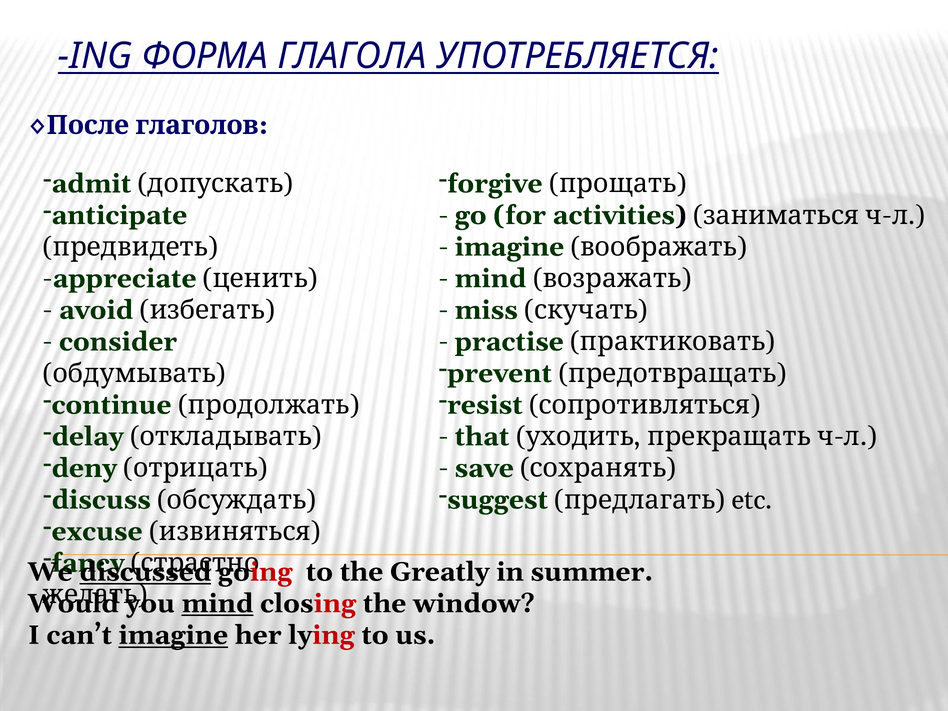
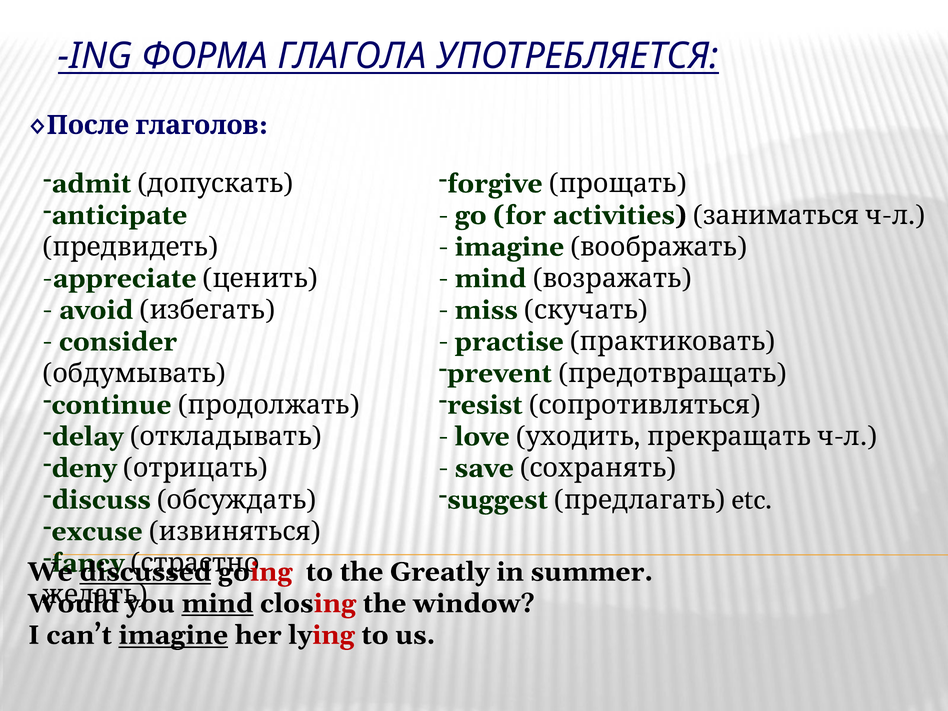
that: that -> love
